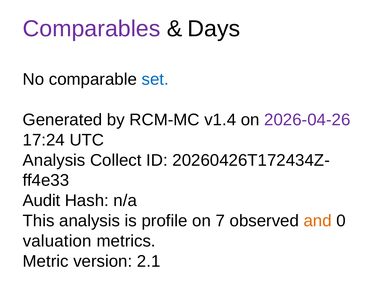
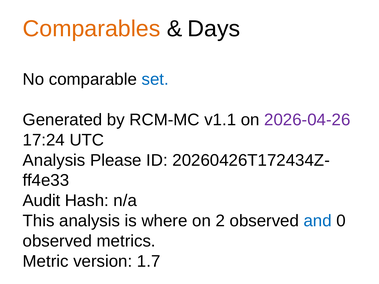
Comparables colour: purple -> orange
v1.4: v1.4 -> v1.1
Collect: Collect -> Please
profile: profile -> where
7: 7 -> 2
and colour: orange -> blue
valuation at (57, 241): valuation -> observed
2.1: 2.1 -> 1.7
